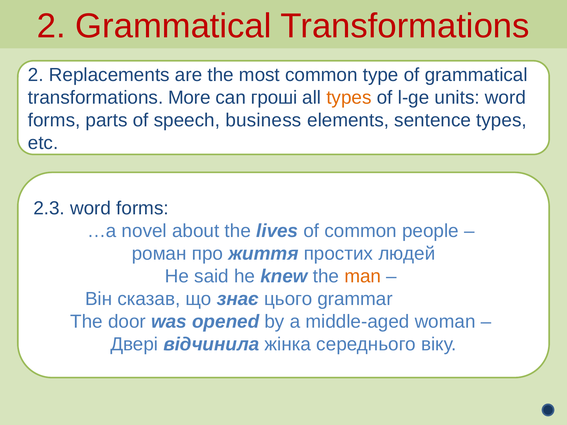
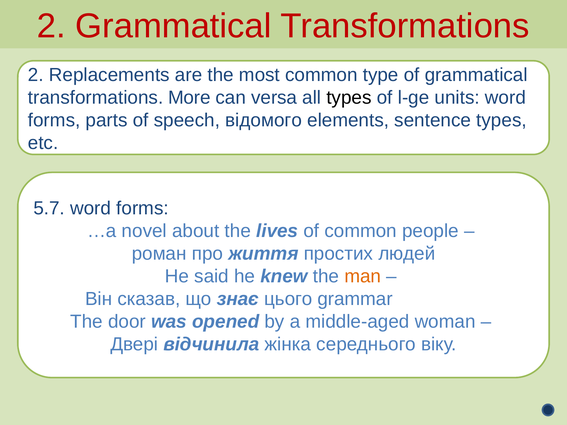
гроші: гроші -> versa
types at (349, 98) colour: orange -> black
business: business -> відомого
2.3: 2.3 -> 5.7
